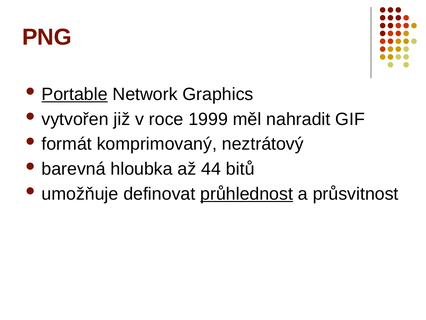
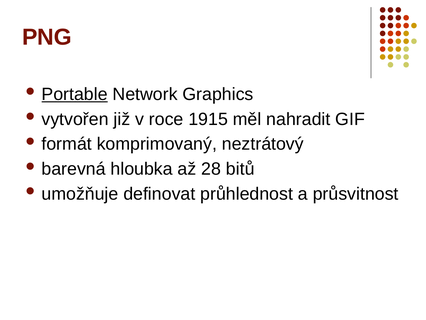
1999: 1999 -> 1915
44: 44 -> 28
průhlednost underline: present -> none
